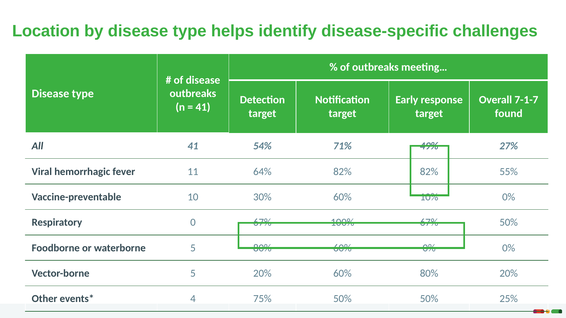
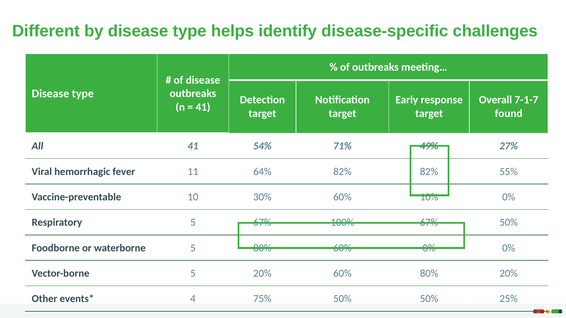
Location: Location -> Different
Respiratory 0: 0 -> 5
